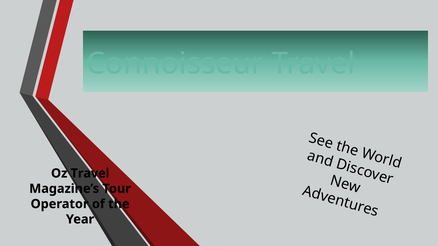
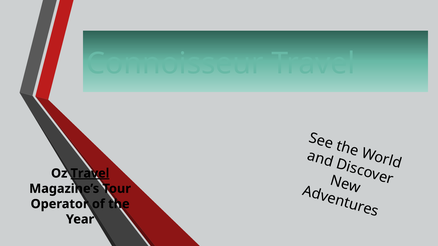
Travel at (90, 174) underline: none -> present
